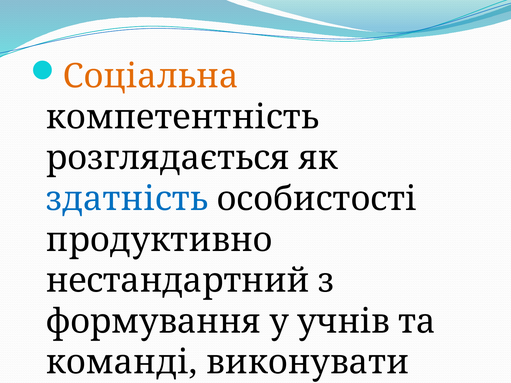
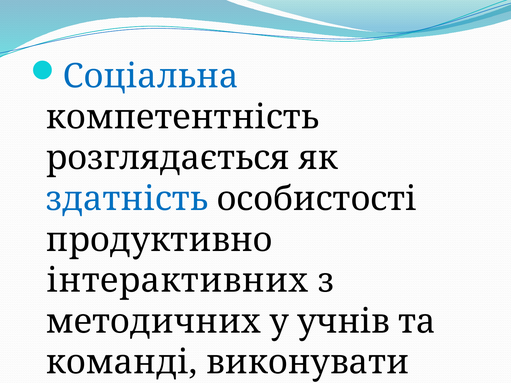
Соціальна colour: orange -> blue
нестандартний: нестандартний -> інтерактивних
формування: формування -> методичних
